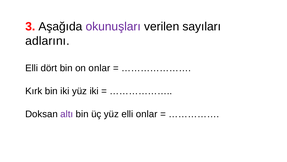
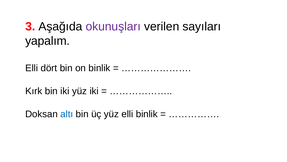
adlarını: adlarını -> yapalım
on onlar: onlar -> binlik
altı colour: purple -> blue
elli onlar: onlar -> binlik
